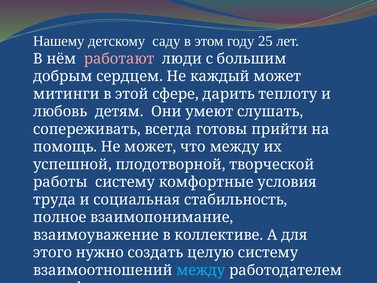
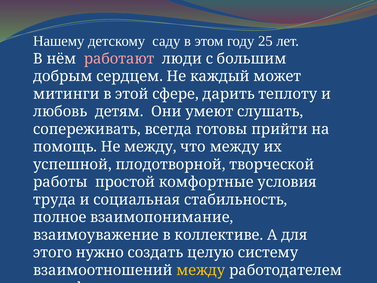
Не может: может -> между
работы систему: систему -> простой
между at (201, 270) colour: light blue -> yellow
